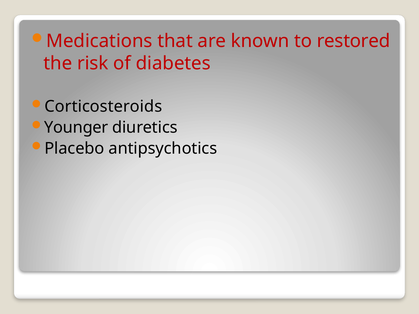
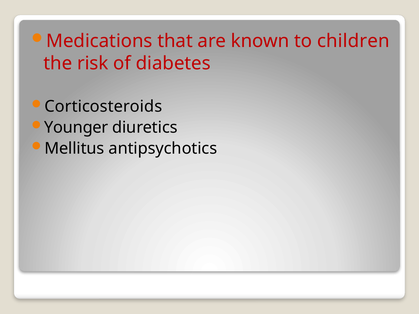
restored: restored -> children
Placebo: Placebo -> Mellitus
